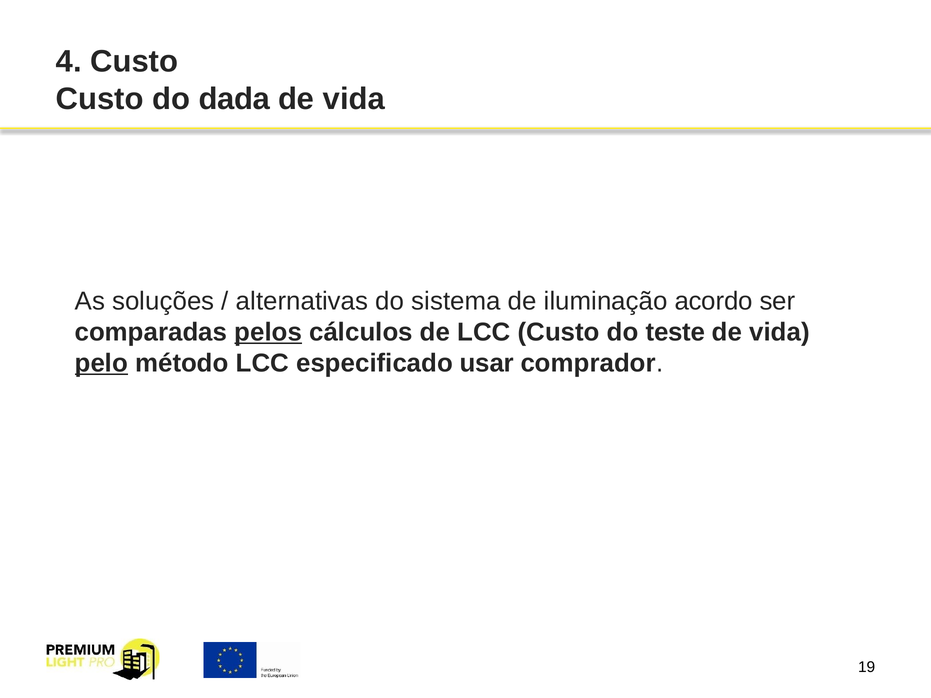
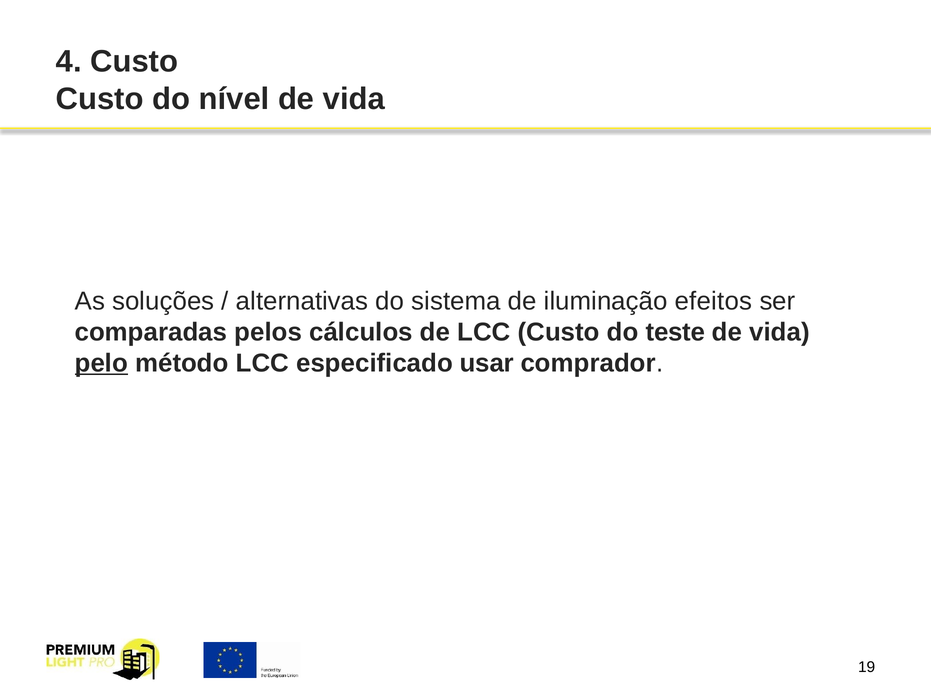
dada: dada -> nível
acordo: acordo -> efeitos
pelos underline: present -> none
